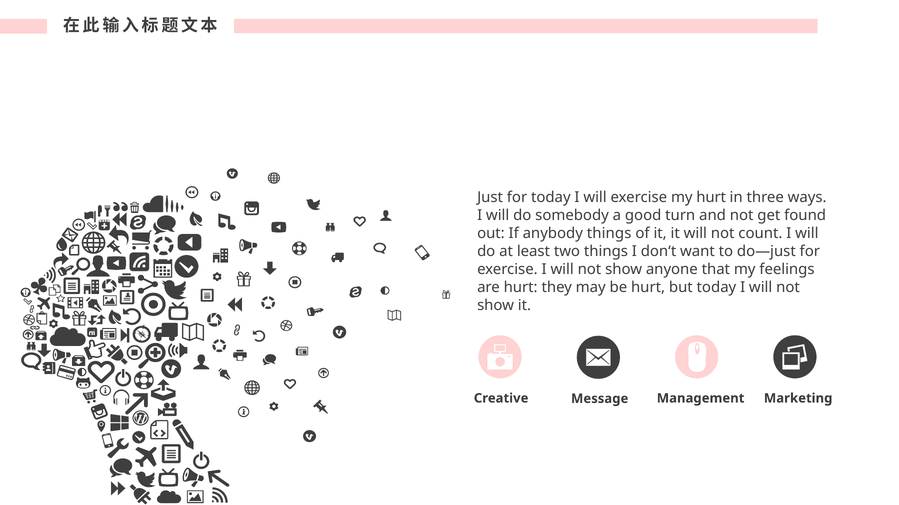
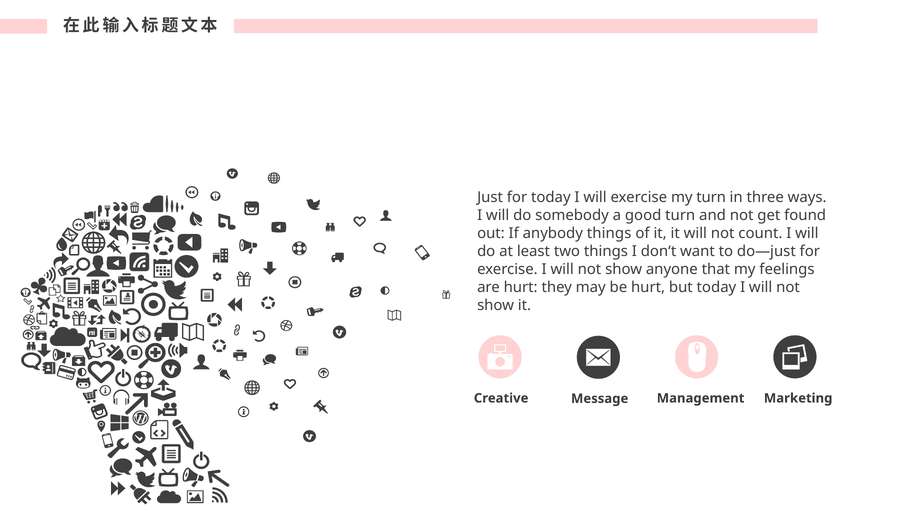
my hurt: hurt -> turn
